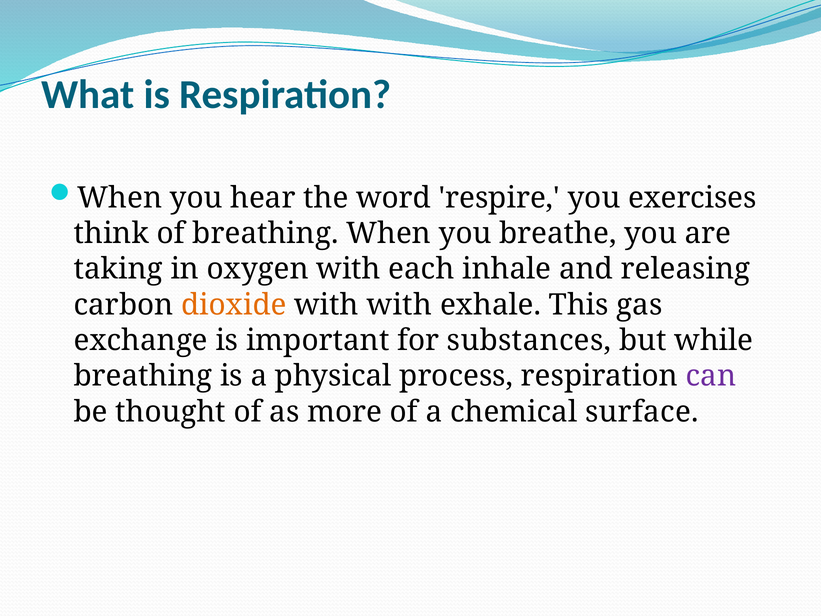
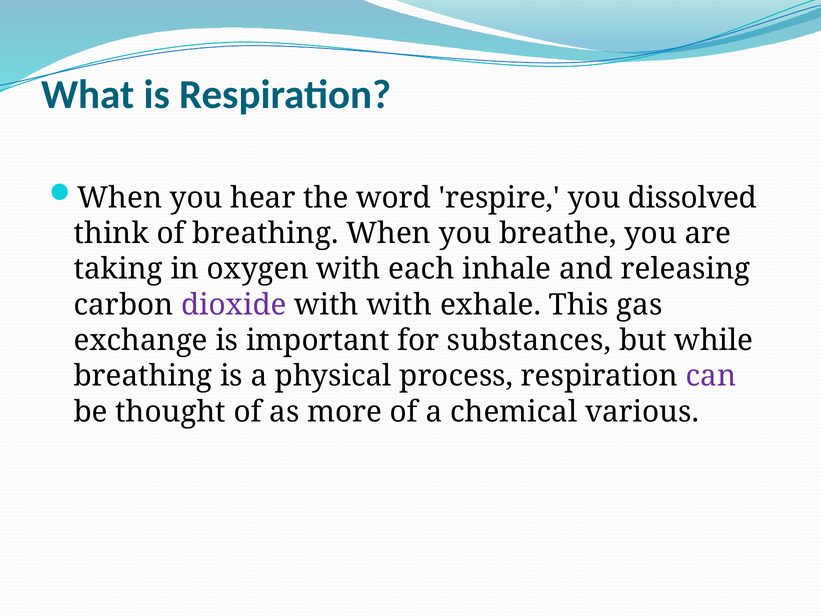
exercises: exercises -> dissolved
dioxide colour: orange -> purple
surface: surface -> various
